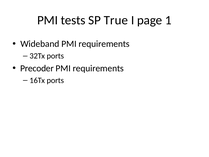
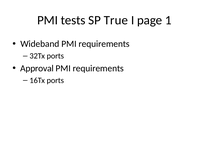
Precoder: Precoder -> Approval
